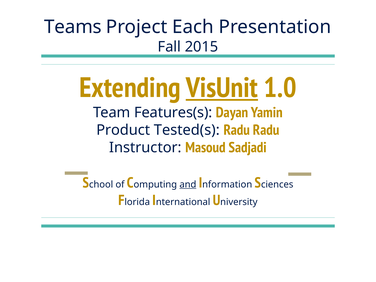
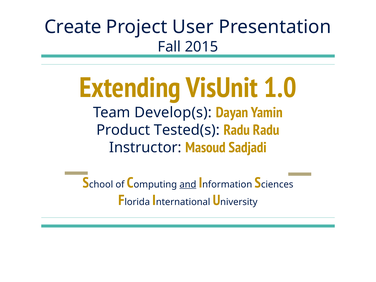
Teams: Teams -> Create
Each: Each -> User
VisUnit underline: present -> none
Features(s: Features(s -> Develop(s
